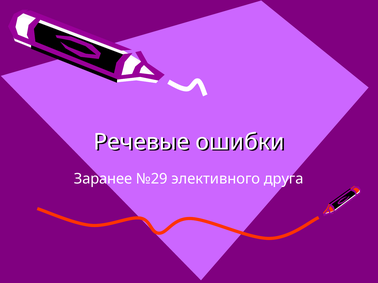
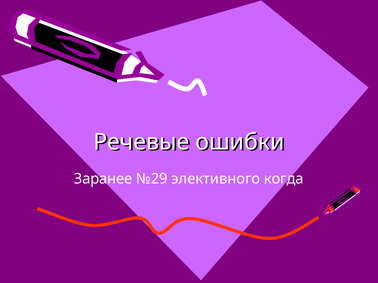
друга: друга -> когда
